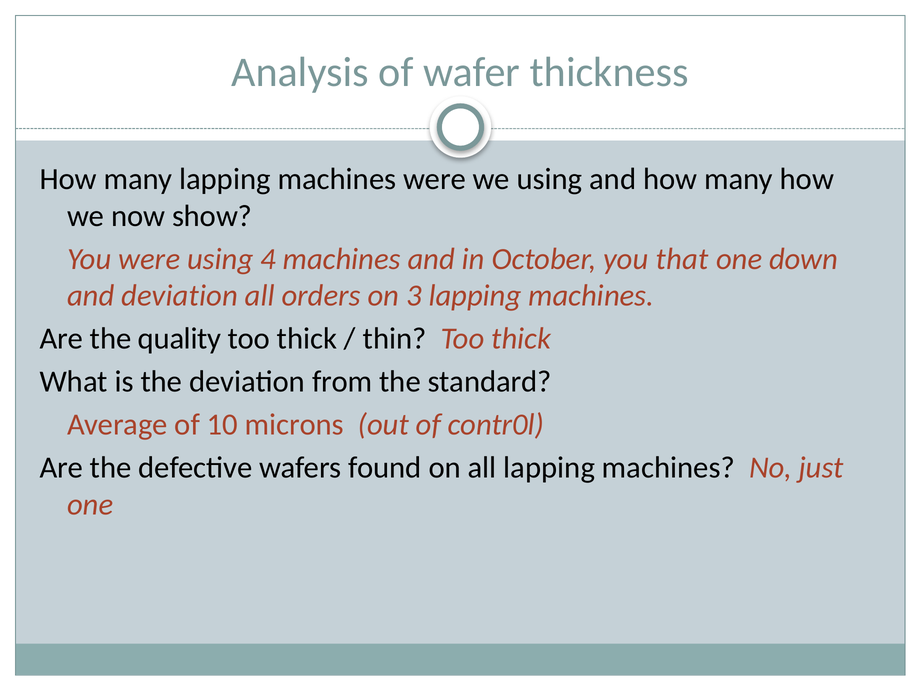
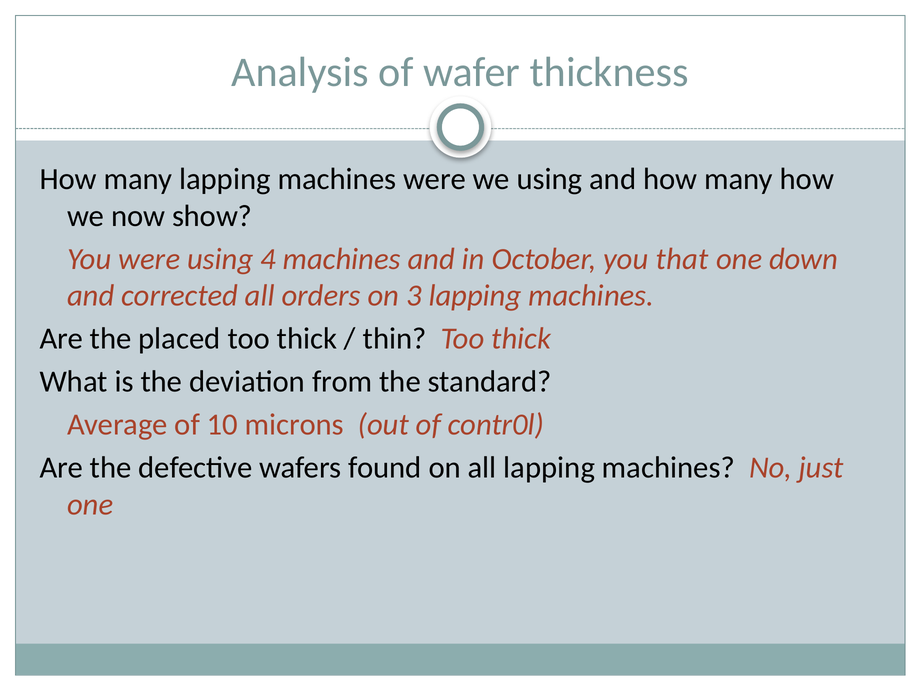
and deviation: deviation -> corrected
quality: quality -> placed
